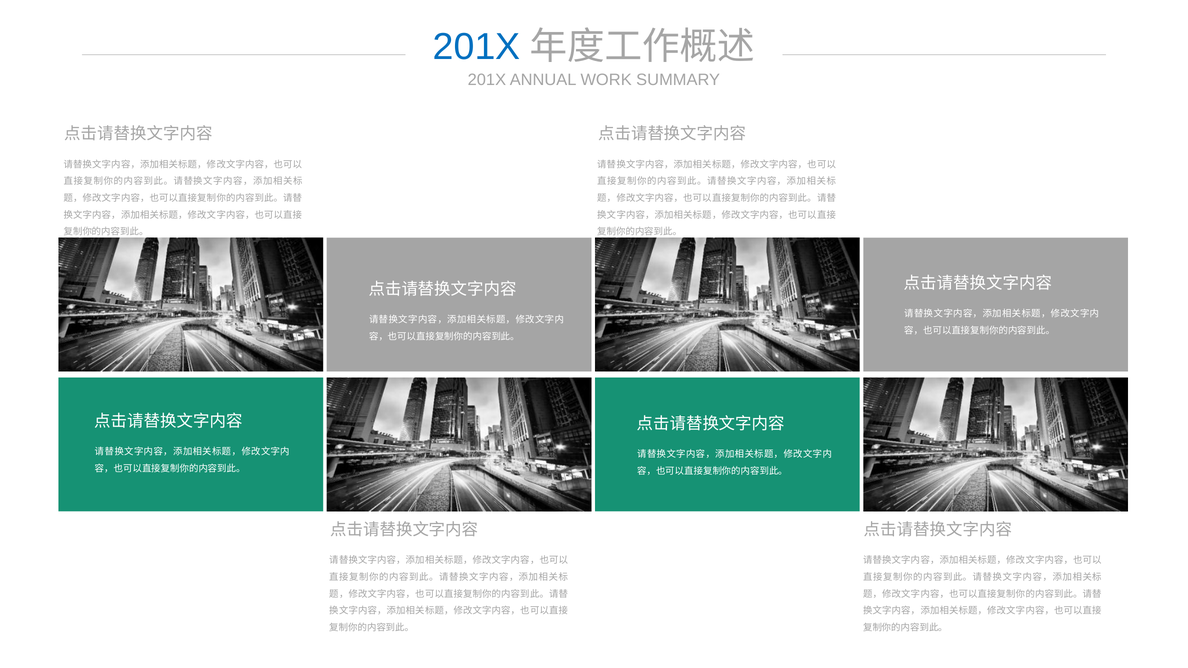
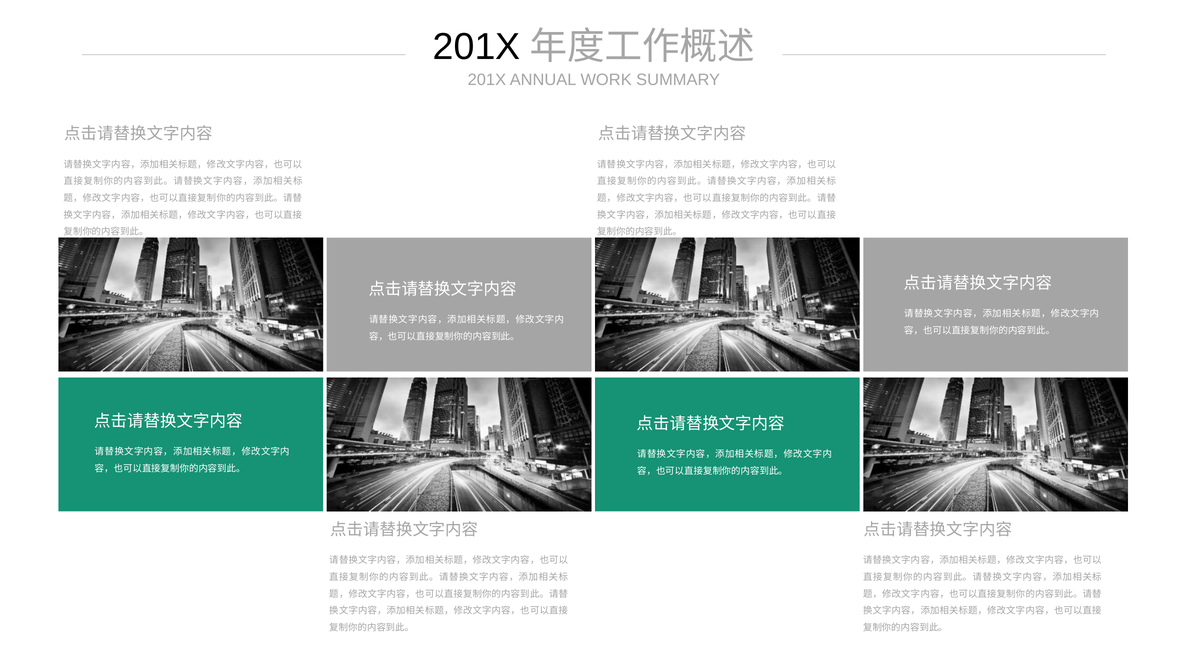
201X at (477, 47) colour: blue -> black
